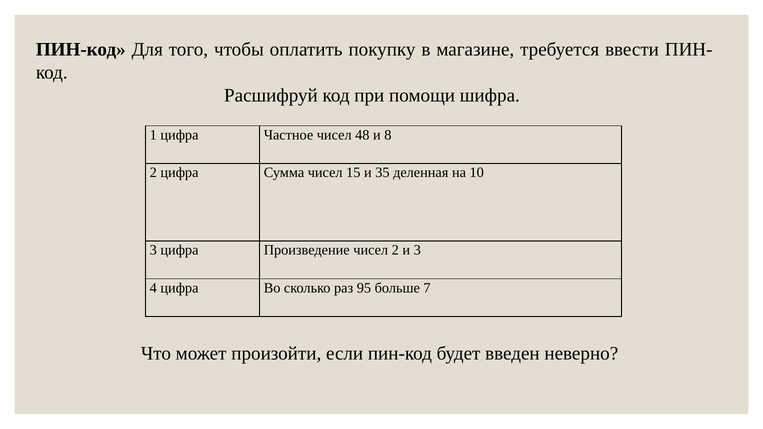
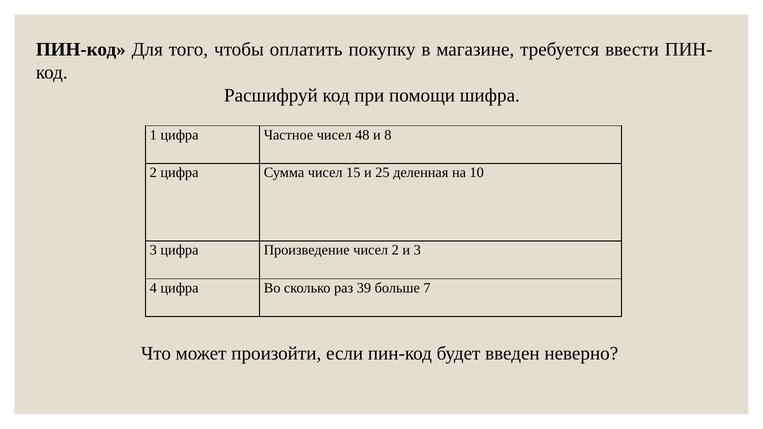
35: 35 -> 25
95: 95 -> 39
